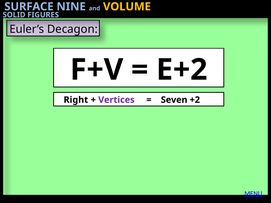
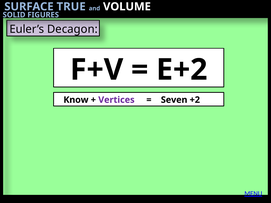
NINE: NINE -> TRUE
VOLUME colour: yellow -> white
Right: Right -> Know
